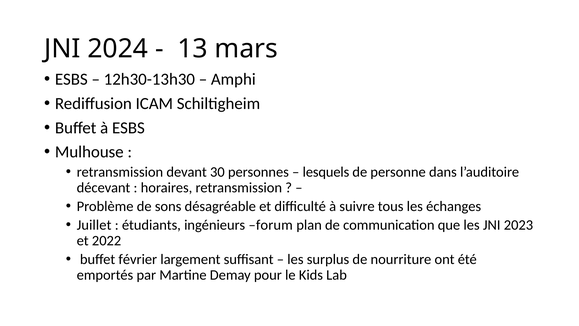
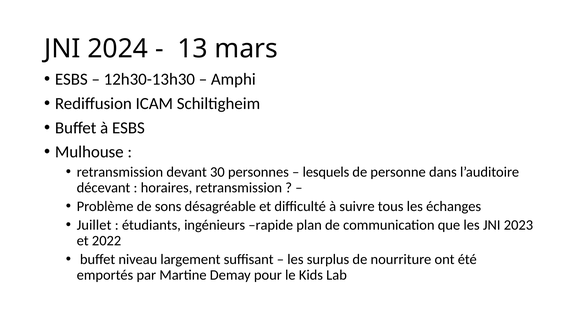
forum: forum -> rapide
février: février -> niveau
